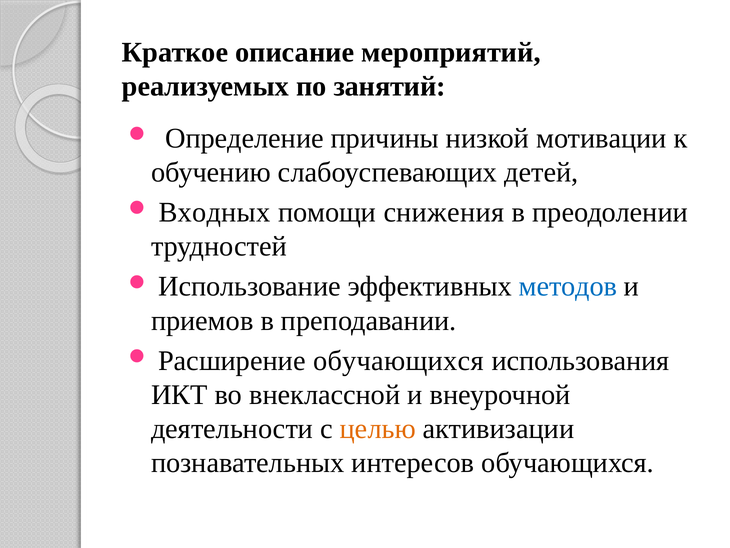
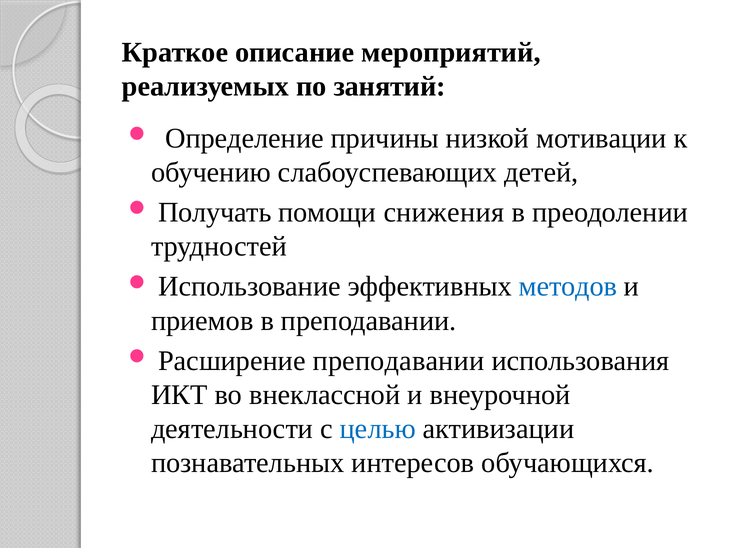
Входных: Входных -> Получать
Расширение обучающихся: обучающихся -> преподавании
целью colour: orange -> blue
